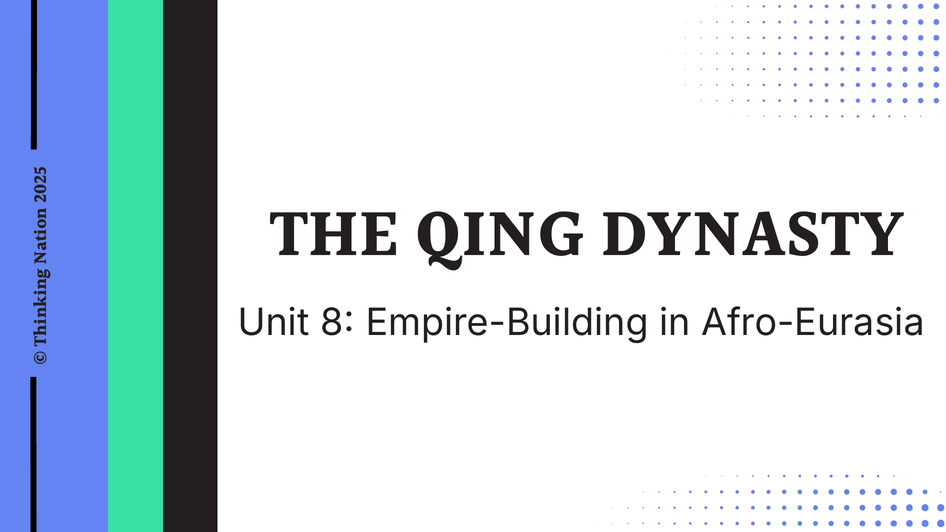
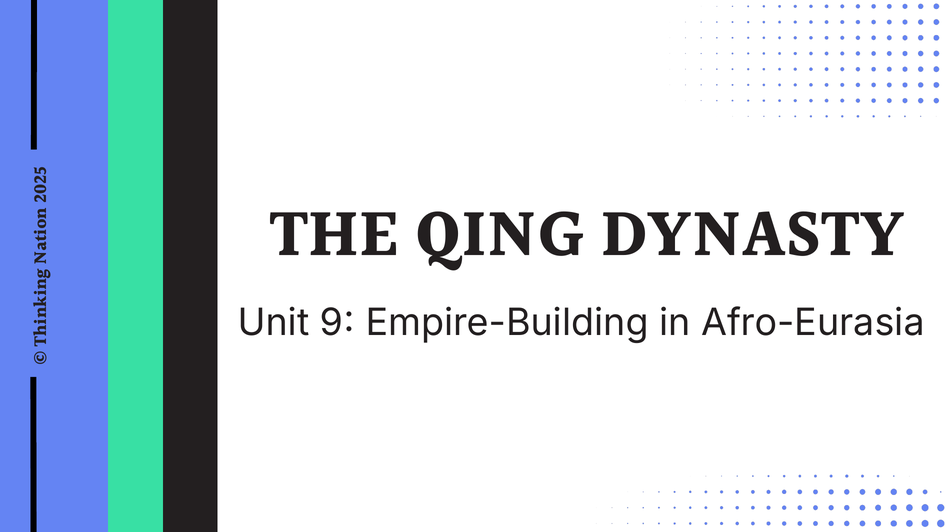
8: 8 -> 9
